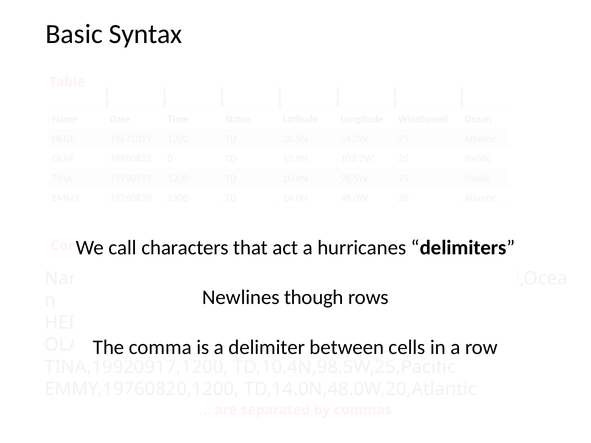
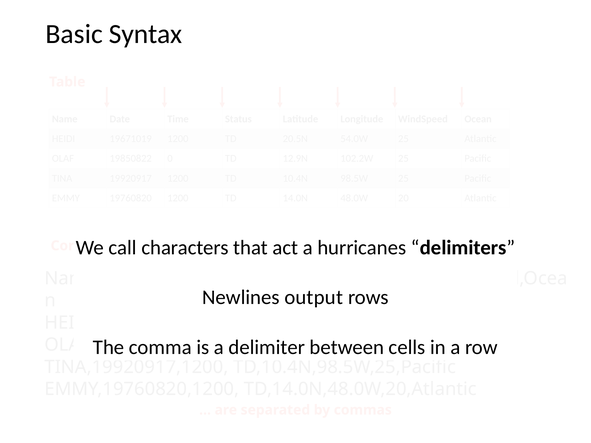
though: though -> output
